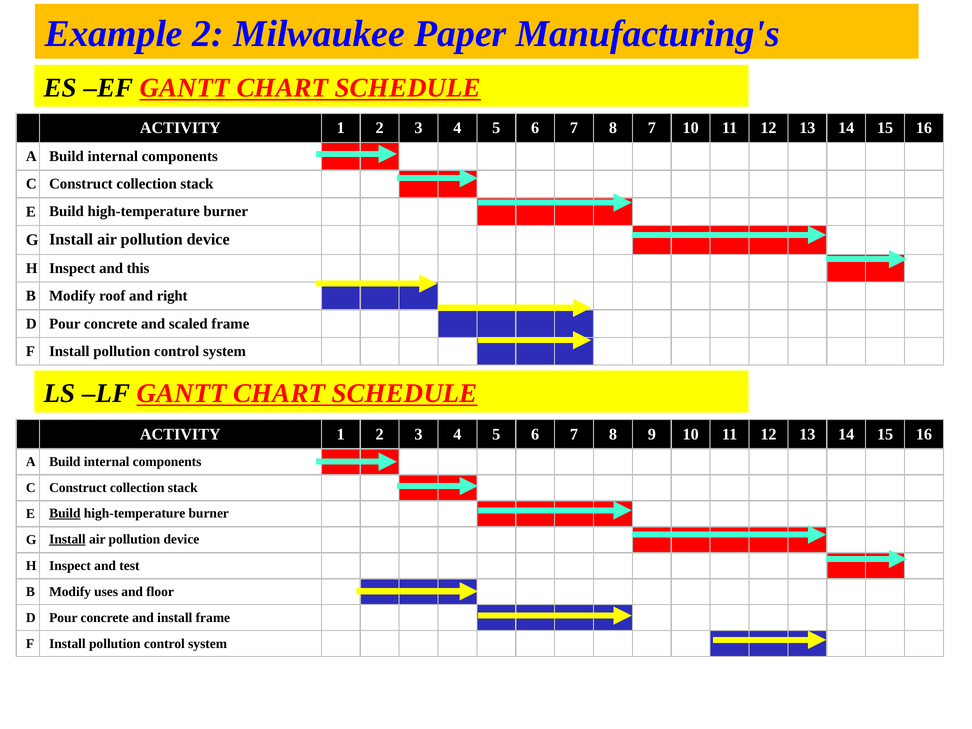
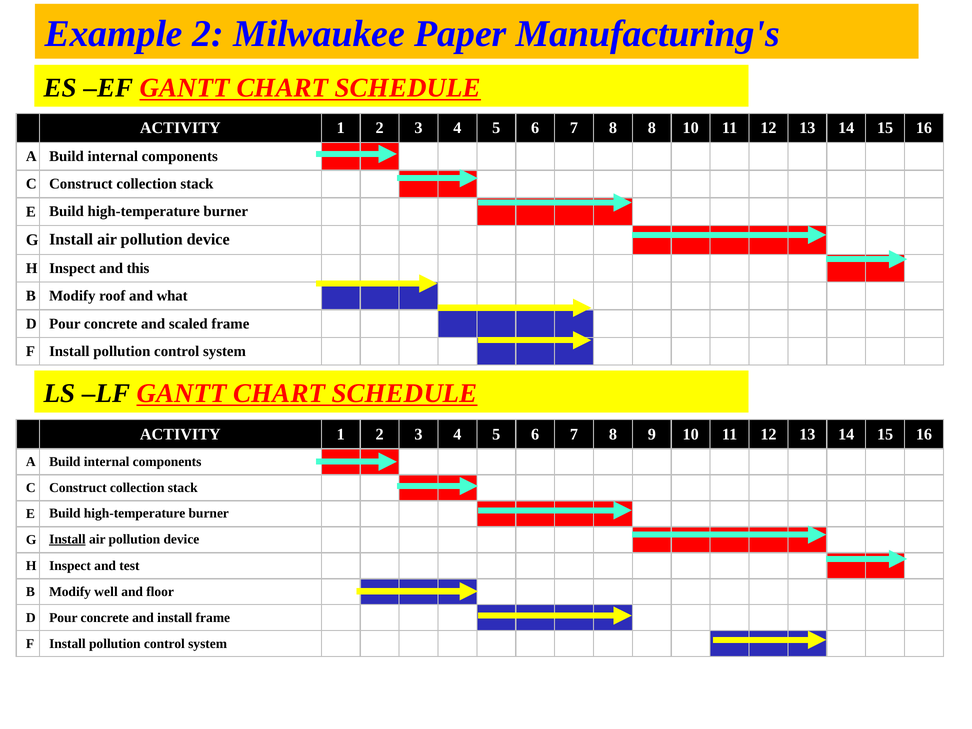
8 7: 7 -> 8
right: right -> what
Build at (65, 513) underline: present -> none
uses: uses -> well
